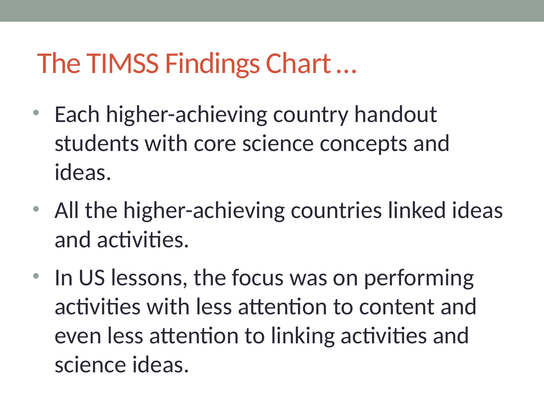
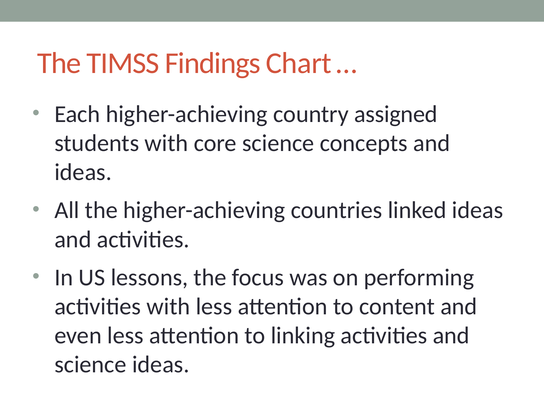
handout: handout -> assigned
